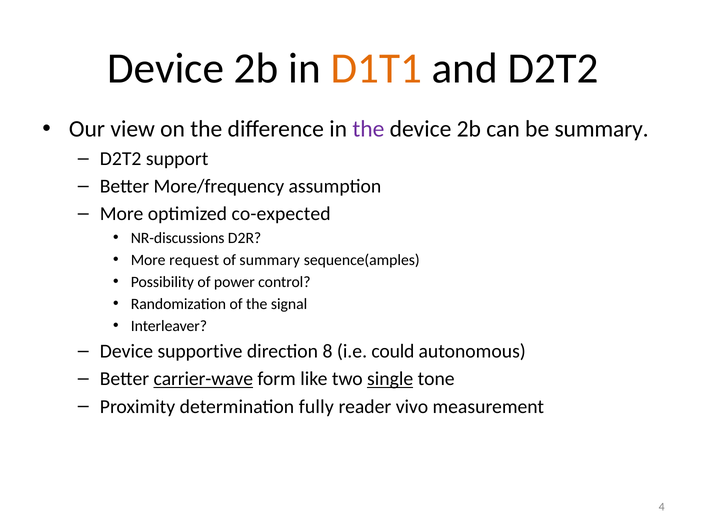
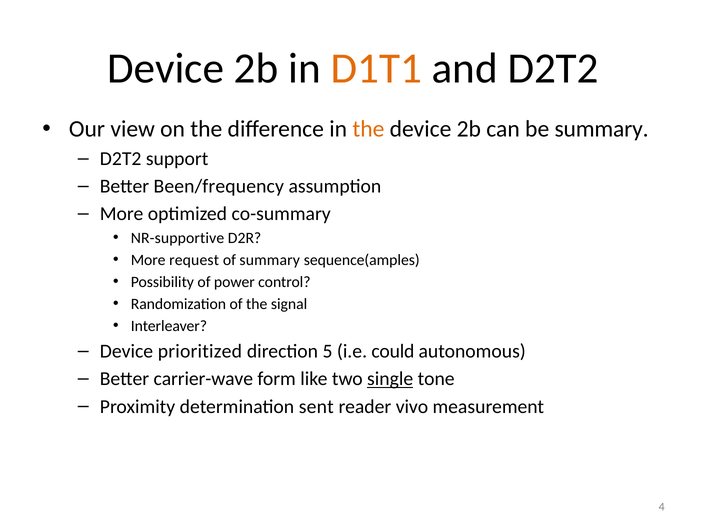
the at (368, 129) colour: purple -> orange
More/frequency: More/frequency -> Been/frequency
co-expected: co-expected -> co-summary
NR-discussions: NR-discussions -> NR-supportive
supportive: supportive -> prioritized
8: 8 -> 5
carrier-wave underline: present -> none
fully: fully -> sent
